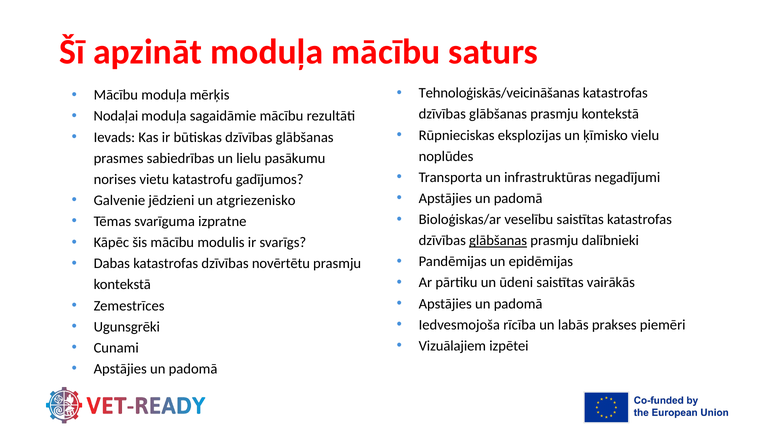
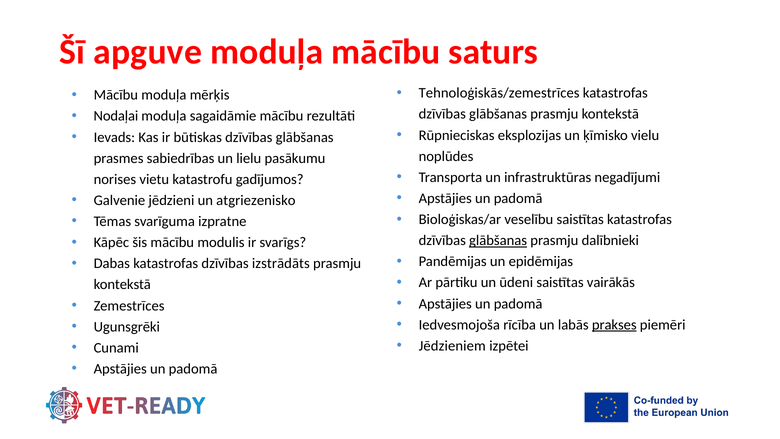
apzināt: apzināt -> apguve
Tehnoloģiskās/veicināšanas: Tehnoloģiskās/veicināšanas -> Tehnoloģiskās/zemestrīces
novērtētu: novērtētu -> izstrādāts
prakses underline: none -> present
Vizuālajiem: Vizuālajiem -> Jēdzieniem
